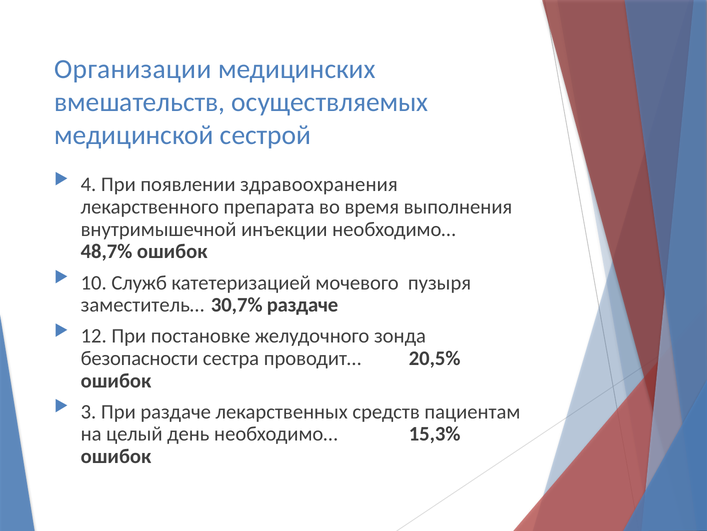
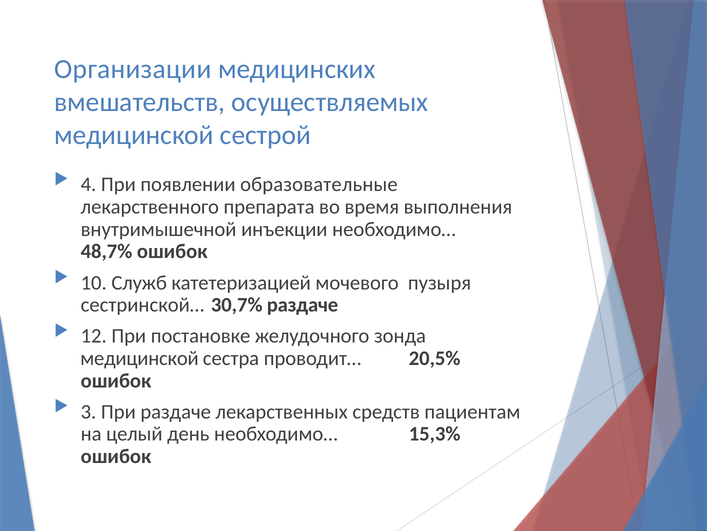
здравоохранения: здравоохранения -> образовательные
заместитель…: заместитель… -> сестринской…
безопасности at (140, 358): безопасности -> медицинской
